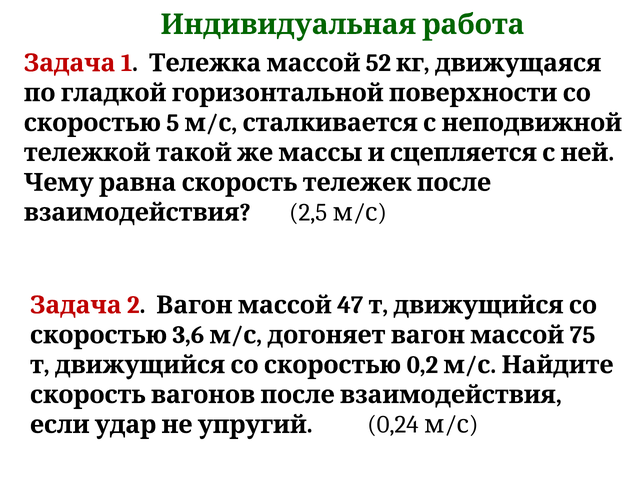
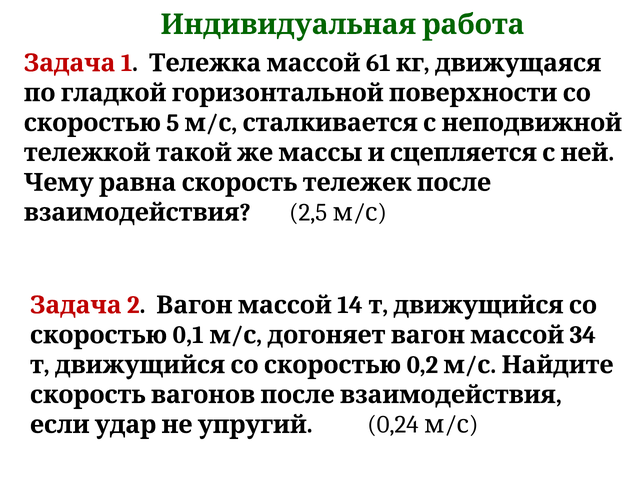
52: 52 -> 61
47: 47 -> 14
3,6: 3,6 -> 0,1
75: 75 -> 34
